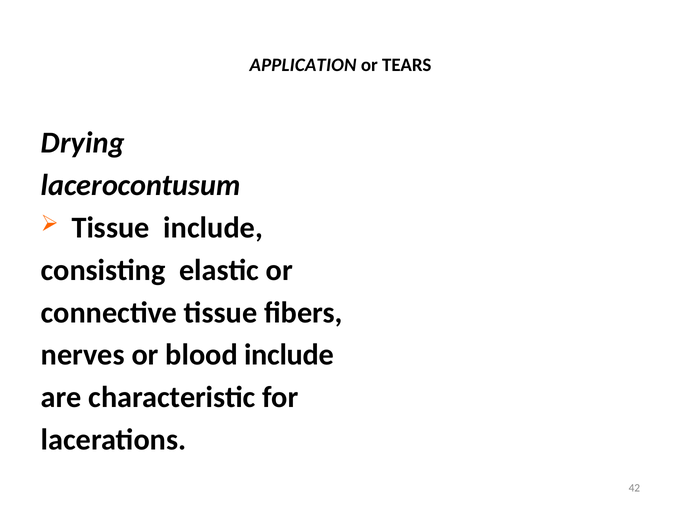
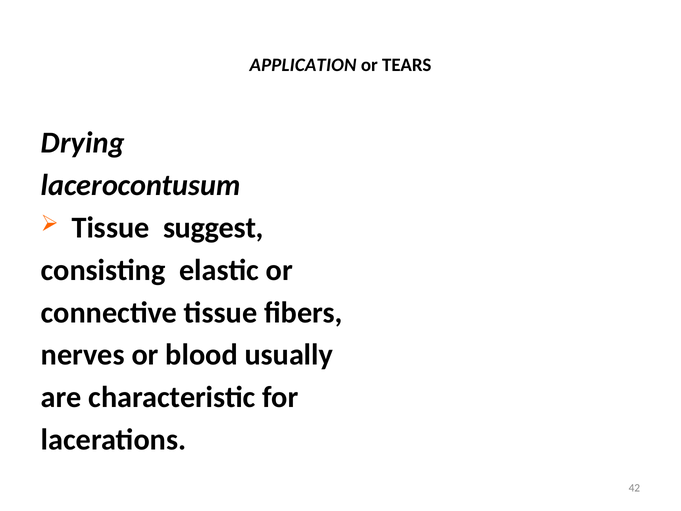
Tissue include: include -> suggest
blood include: include -> usually
